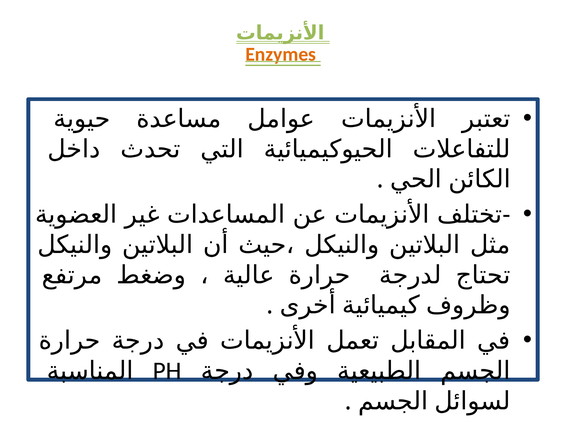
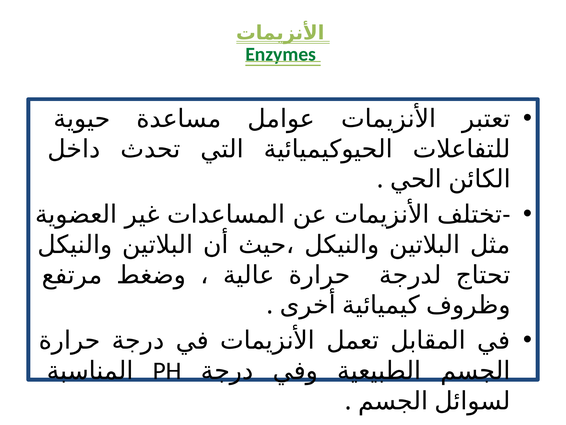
Enzymes colour: orange -> green
